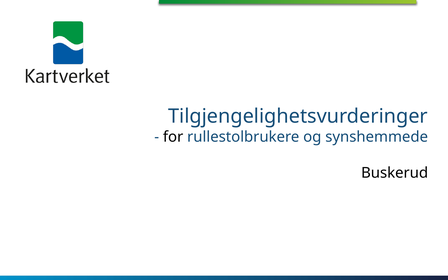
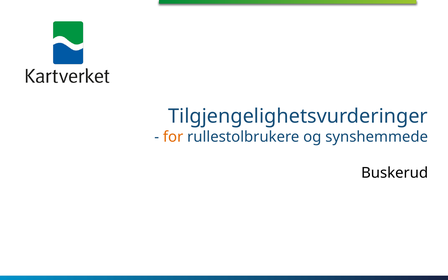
for colour: black -> orange
